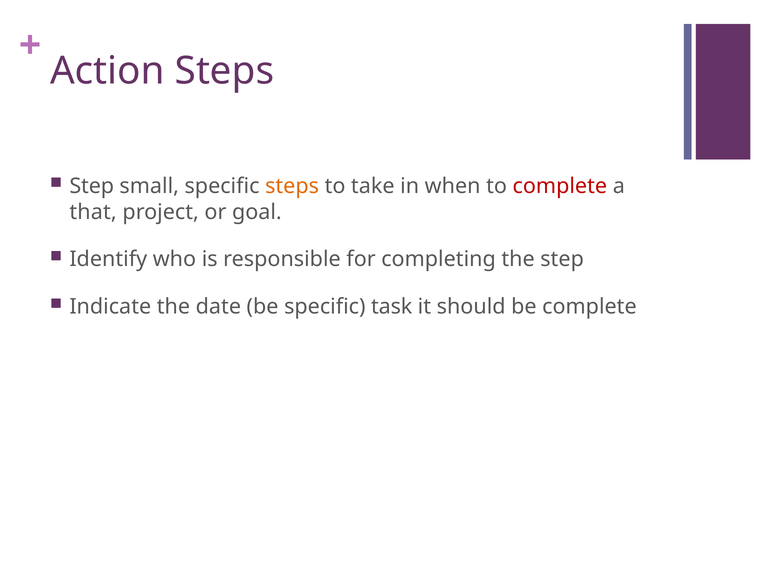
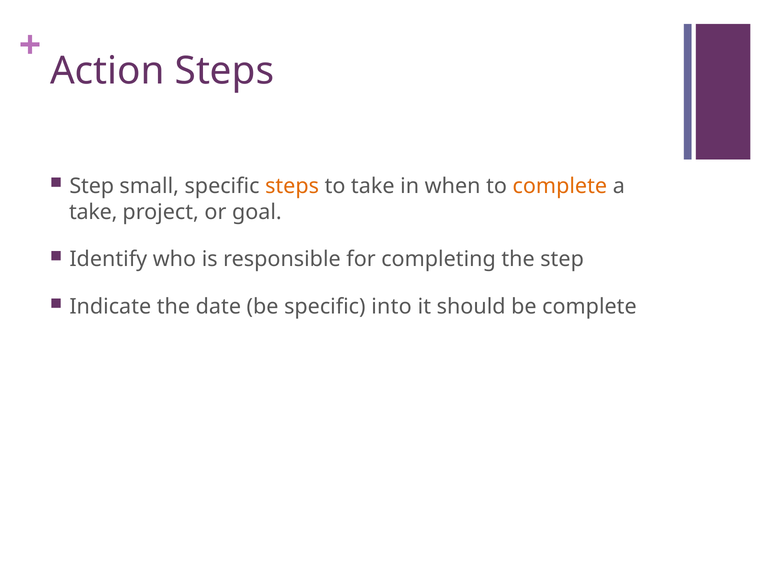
complete at (560, 186) colour: red -> orange
that at (93, 212): that -> take
task: task -> into
